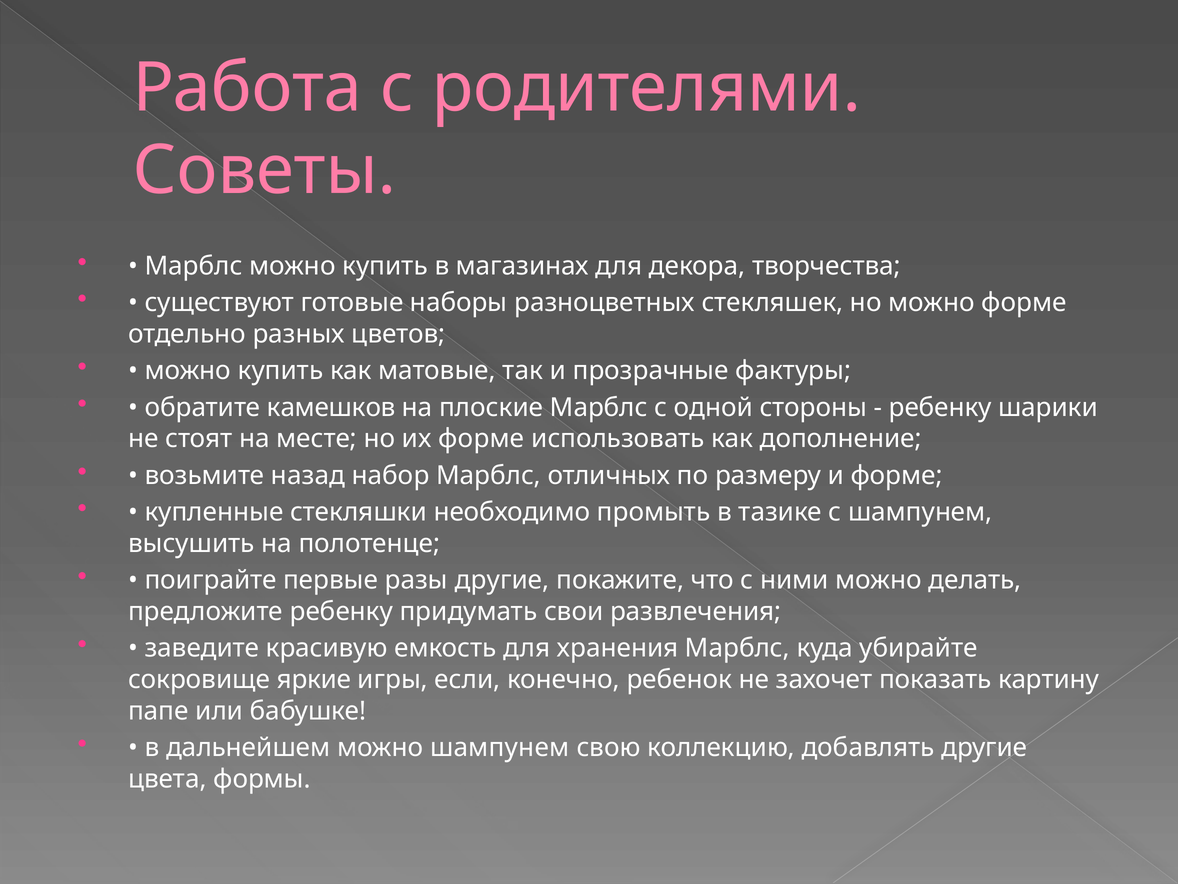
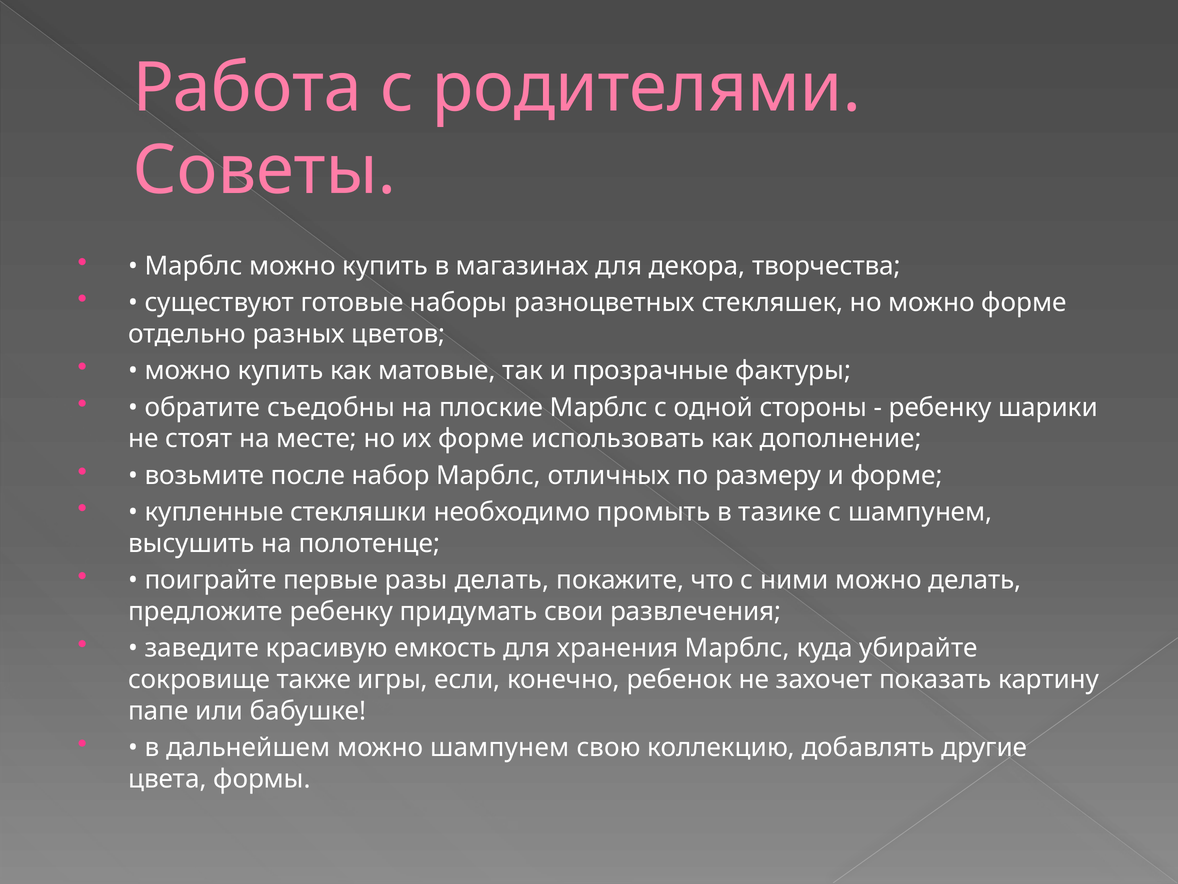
камешков: камешков -> съедобны
назад: назад -> после
разы другие: другие -> делать
яркие: яркие -> также
